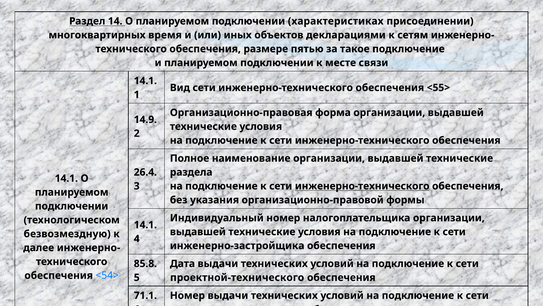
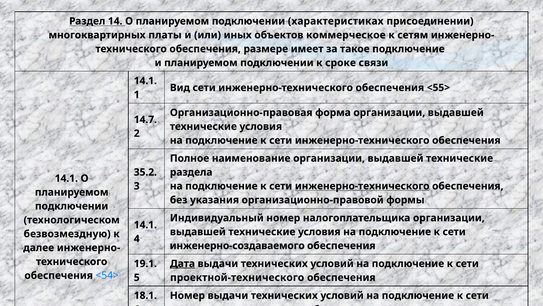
многоквартирных время: время -> платы
декларациями: декларациями -> коммерческое
пятью: пятью -> имеет
месте: месте -> сроке
14.9: 14.9 -> 14.7
26.4: 26.4 -> 35.2
инженерно-застройщика: инженерно-застройщика -> инженерно-создаваемого
85.8: 85.8 -> 19.1
Дата underline: none -> present
71.1: 71.1 -> 18.1
